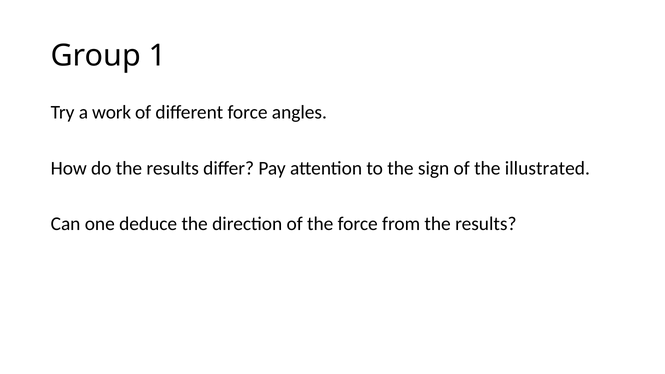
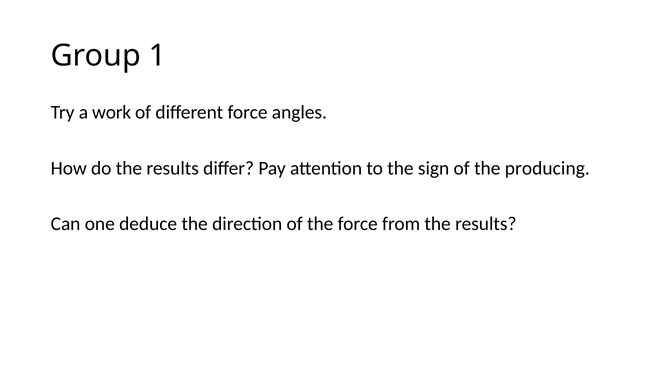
illustrated: illustrated -> producing
